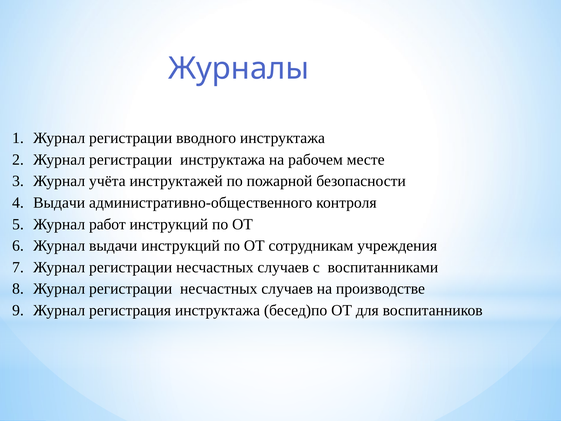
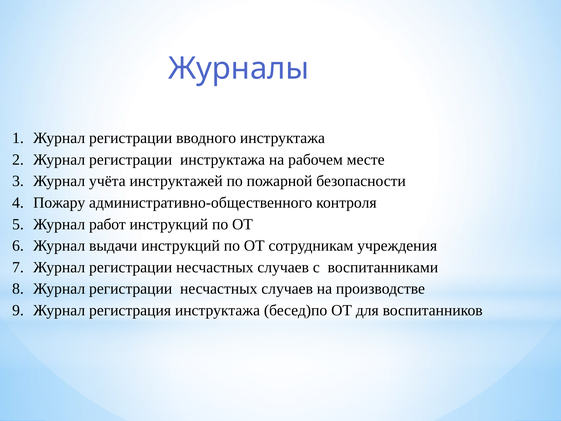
Выдачи at (59, 203): Выдачи -> Пожару
